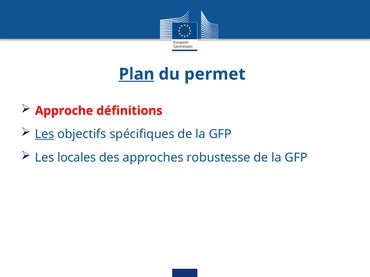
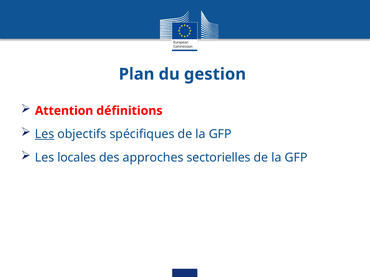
Plan underline: present -> none
permet: permet -> gestion
Approche: Approche -> Attention
robustesse: robustesse -> sectorielles
